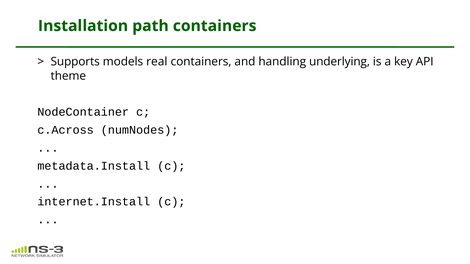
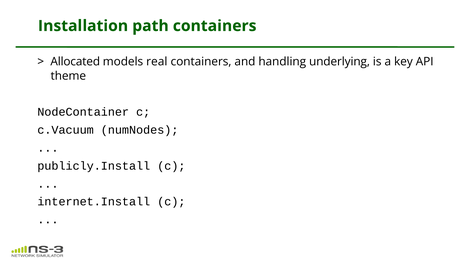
Supports: Supports -> Allocated
c.Across: c.Across -> c.Vacuum
metadata.Install: metadata.Install -> publicly.Install
